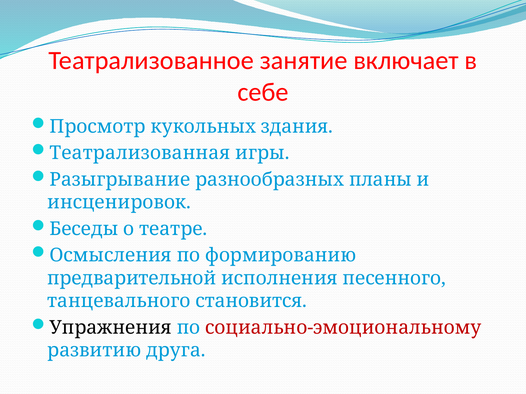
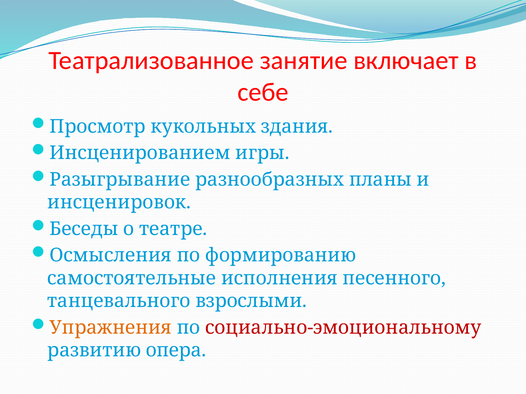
Театрализованная: Театрализованная -> Инсценированием
предварительной: предварительной -> самостоятельные
становится: становится -> взрослыми
Упражнения colour: black -> orange
друга: друга -> опера
